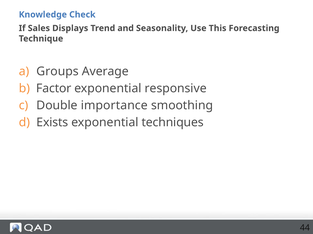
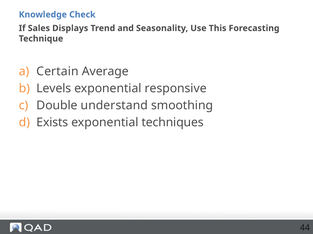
Groups: Groups -> Certain
Factor: Factor -> Levels
importance: importance -> understand
